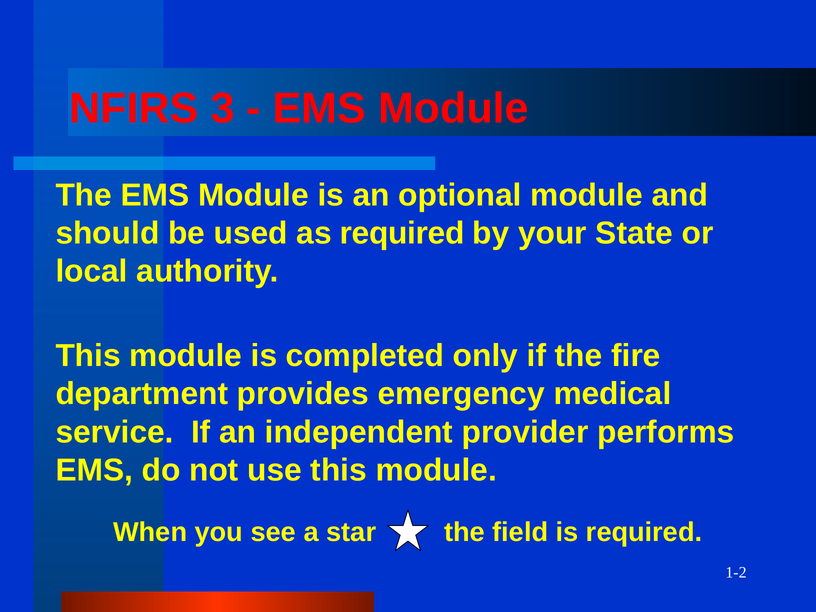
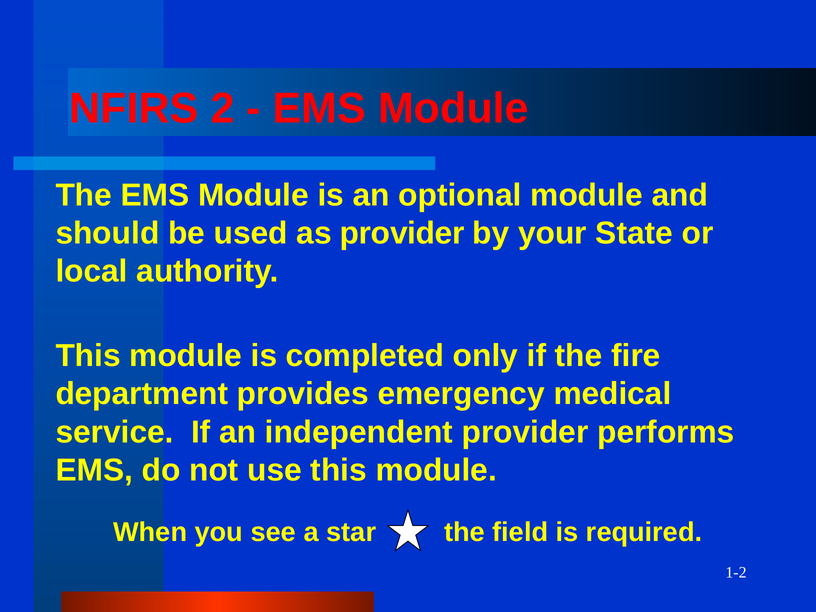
3: 3 -> 2
as required: required -> provider
